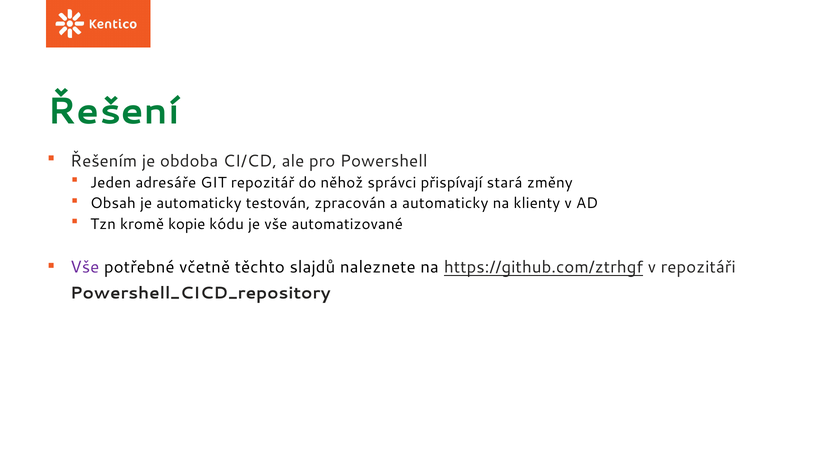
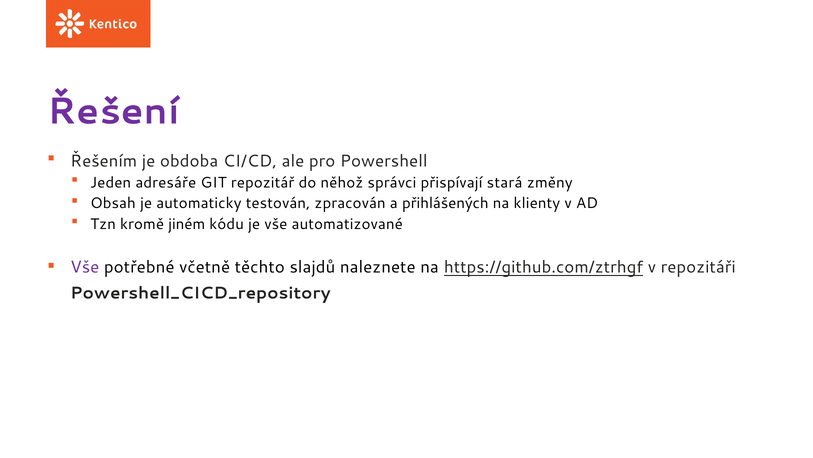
Řešení colour: green -> purple
a automaticky: automaticky -> přihlášených
kopie: kopie -> jiném
